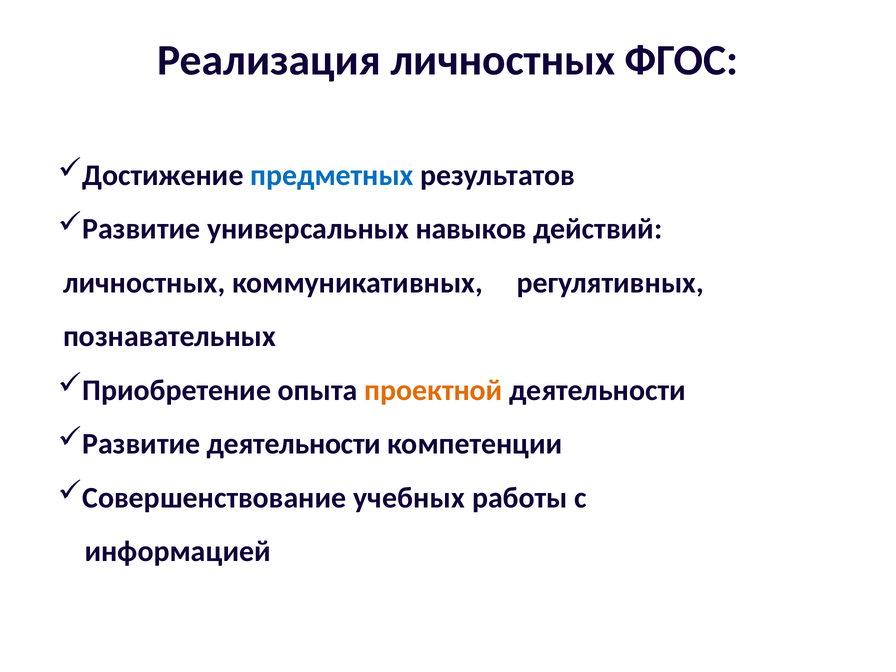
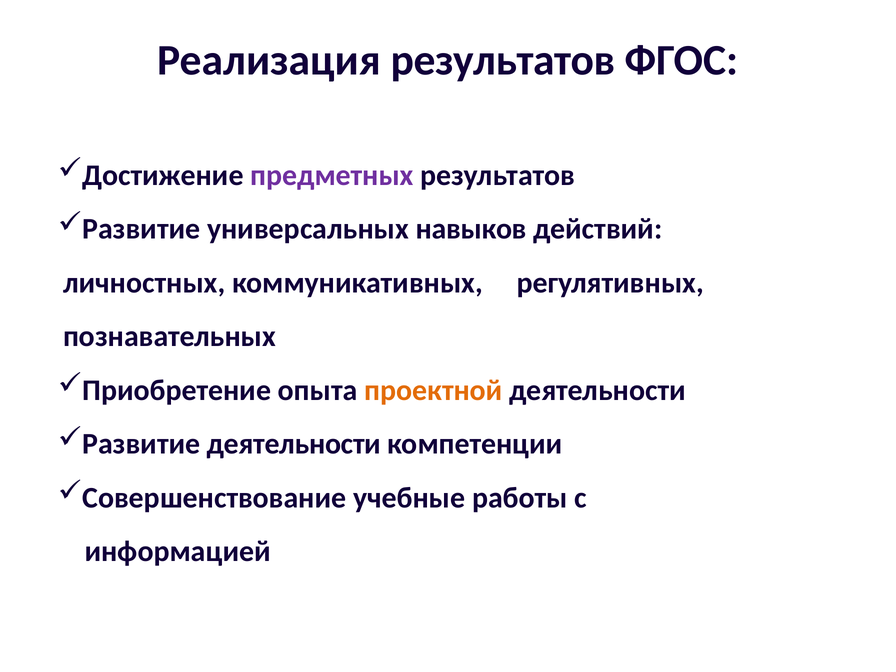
Реализация личностных: личностных -> результатов
предметных colour: blue -> purple
учебных: учебных -> учебные
